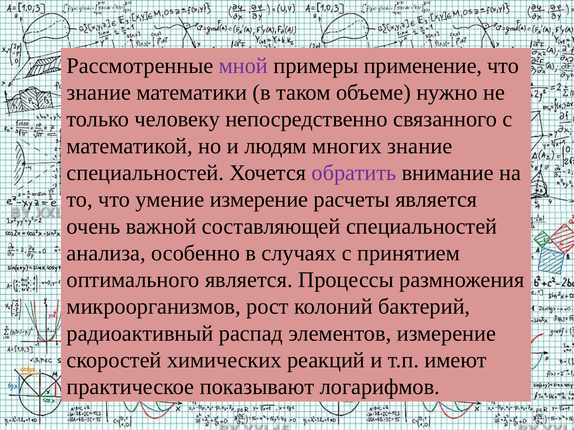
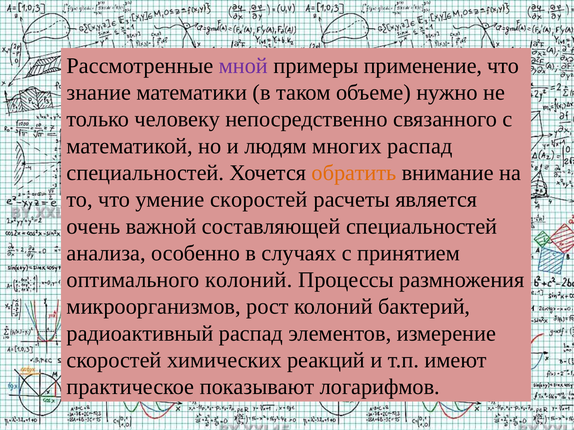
многих знание: знание -> распад
обратить colour: purple -> orange
умение измерение: измерение -> скоростей
оптимального является: является -> колоний
